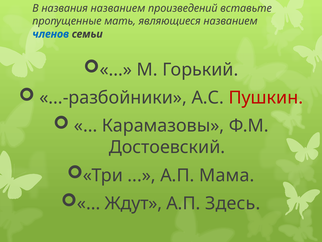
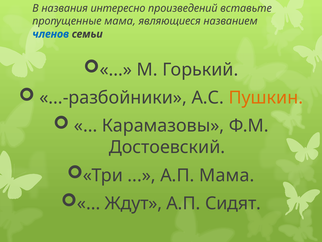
названия названием: названием -> интересно
пропущенные мать: мать -> мама
Пушкин colour: red -> orange
Здесь: Здесь -> Сидят
